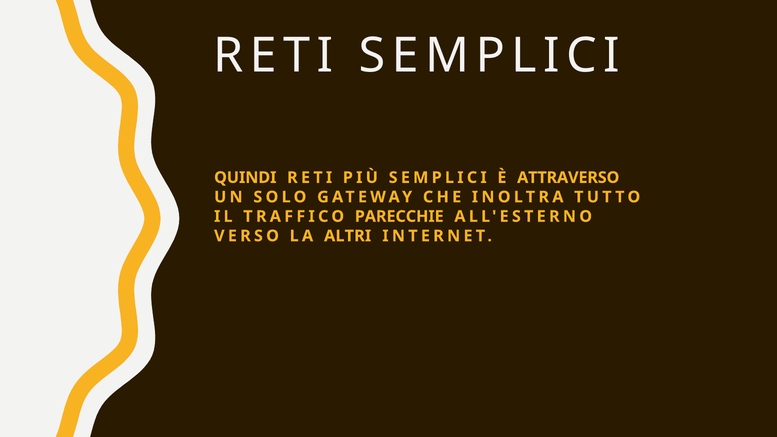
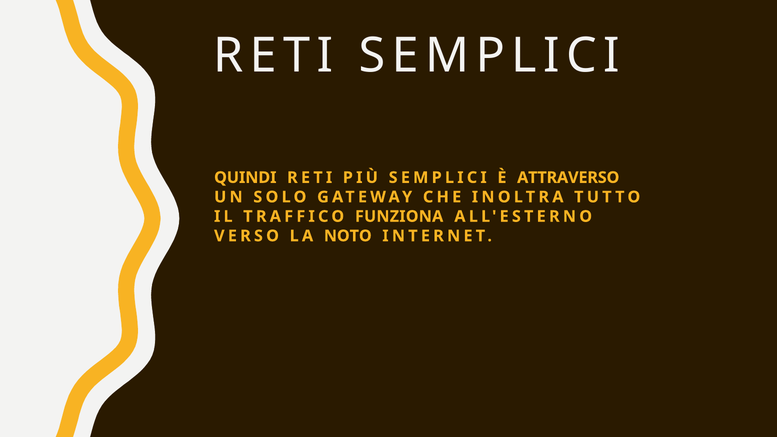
PARECCHIE: PARECCHIE -> FUNZIONA
ALTRI: ALTRI -> NOTO
